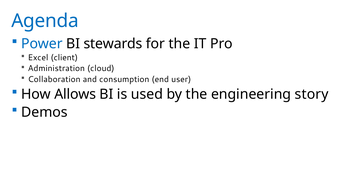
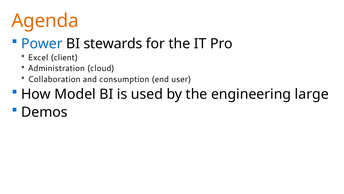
Agenda colour: blue -> orange
Allows: Allows -> Model
story: story -> large
